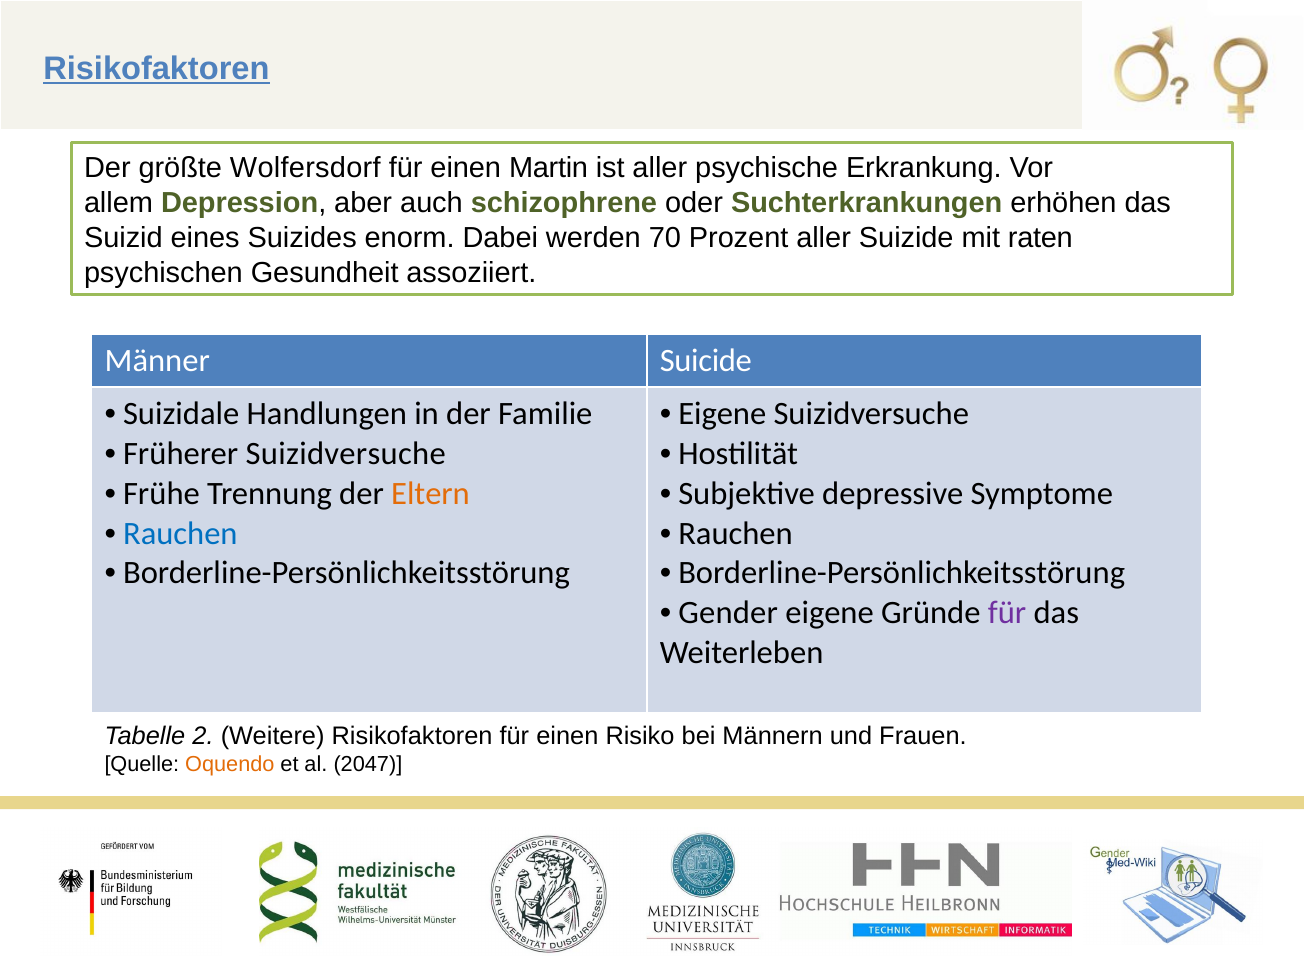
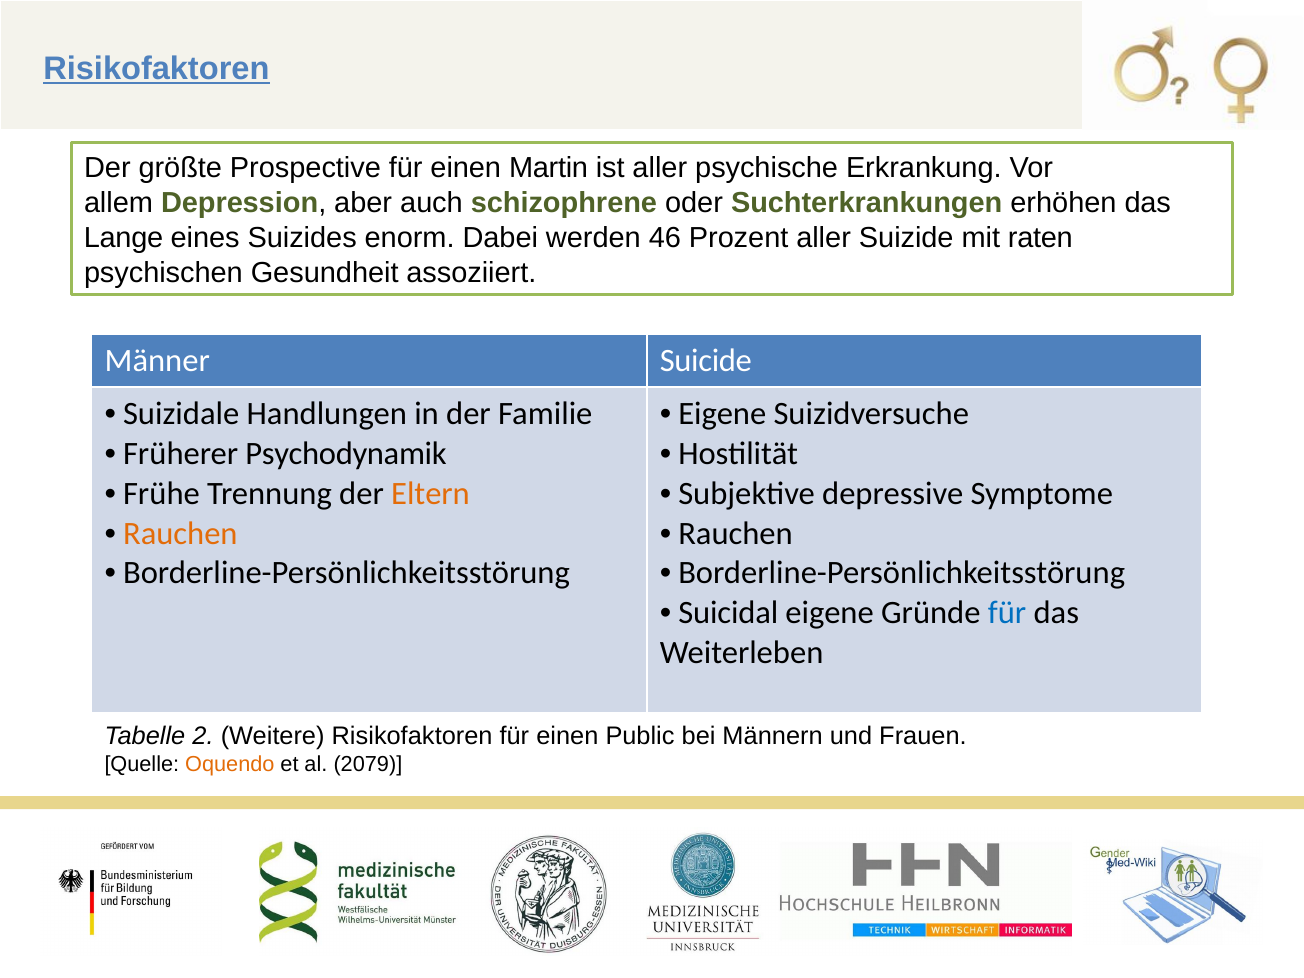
Wolfersdorf: Wolfersdorf -> Prospective
Suizid: Suizid -> Lange
70: 70 -> 46
Früherer Suizidversuche: Suizidversuche -> Psychodynamik
Rauchen at (180, 533) colour: blue -> orange
Gender: Gender -> Suicidal
für at (1007, 613) colour: purple -> blue
Risiko: Risiko -> Public
2047: 2047 -> 2079
